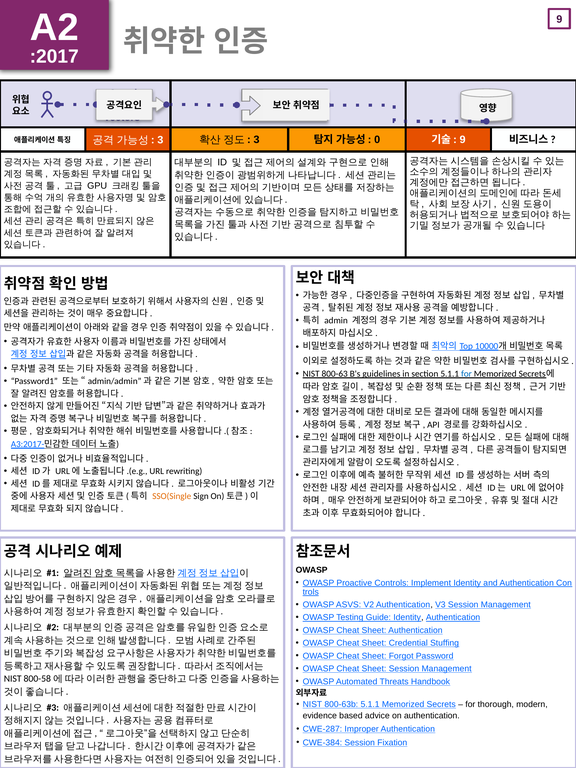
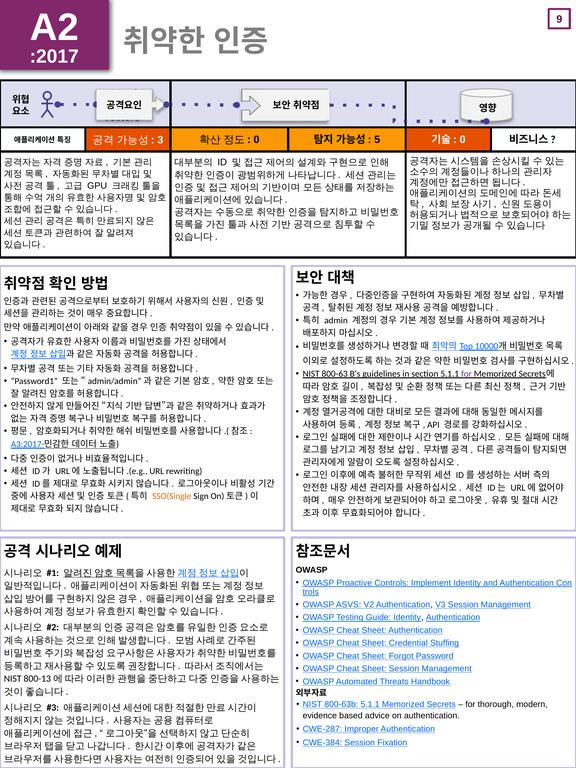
3 at (256, 140): 3 -> 0
0: 0 -> 5
9 at (463, 140): 9 -> 0
for at (466, 374) colour: blue -> purple
800-58: 800-58 -> 800-13
